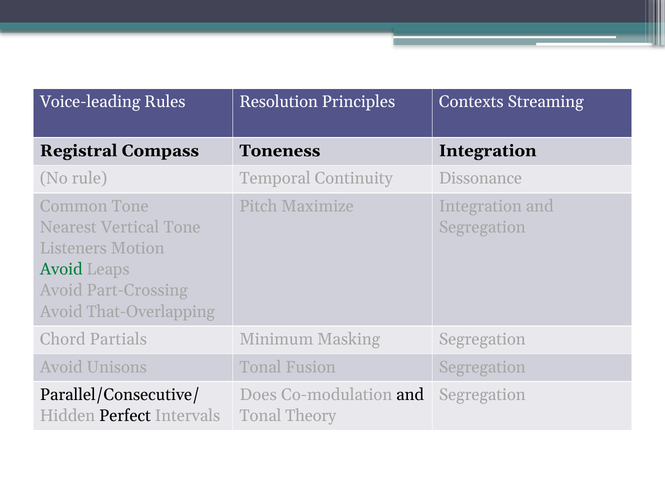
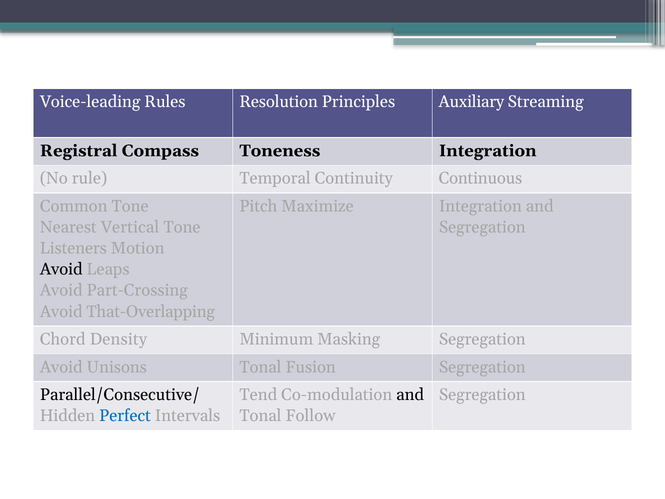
Contexts: Contexts -> Auxiliary
Dissonance: Dissonance -> Continuous
Avoid at (61, 269) colour: green -> black
Partials: Partials -> Density
Does: Does -> Tend
Perfect colour: black -> blue
Theory: Theory -> Follow
